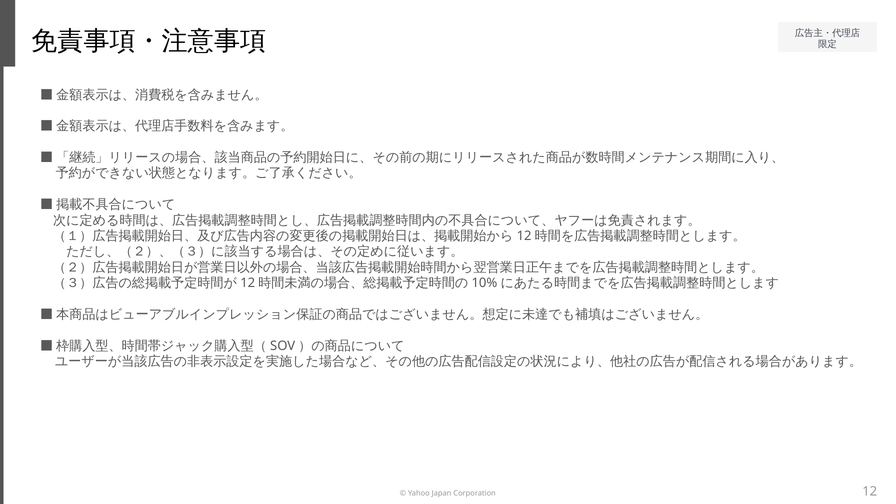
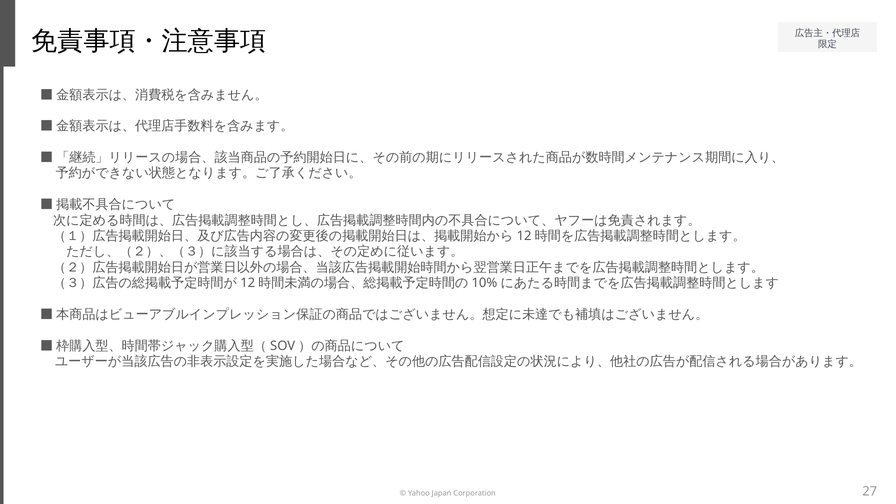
12: 12 -> 27
